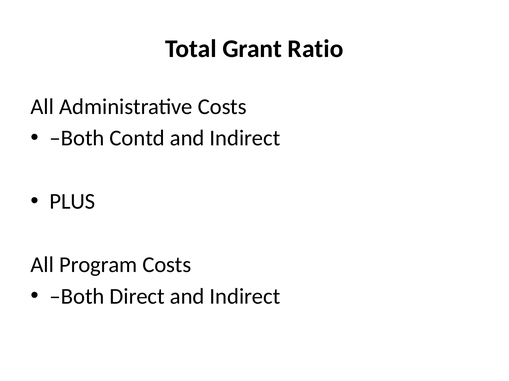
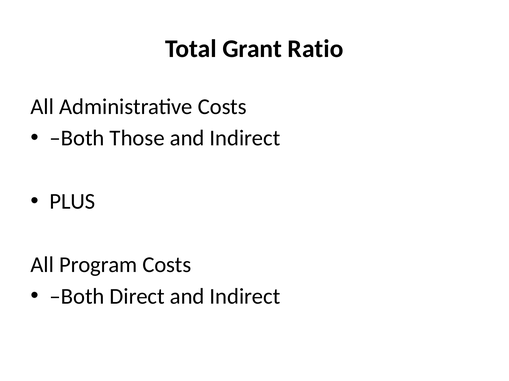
Contd: Contd -> Those
